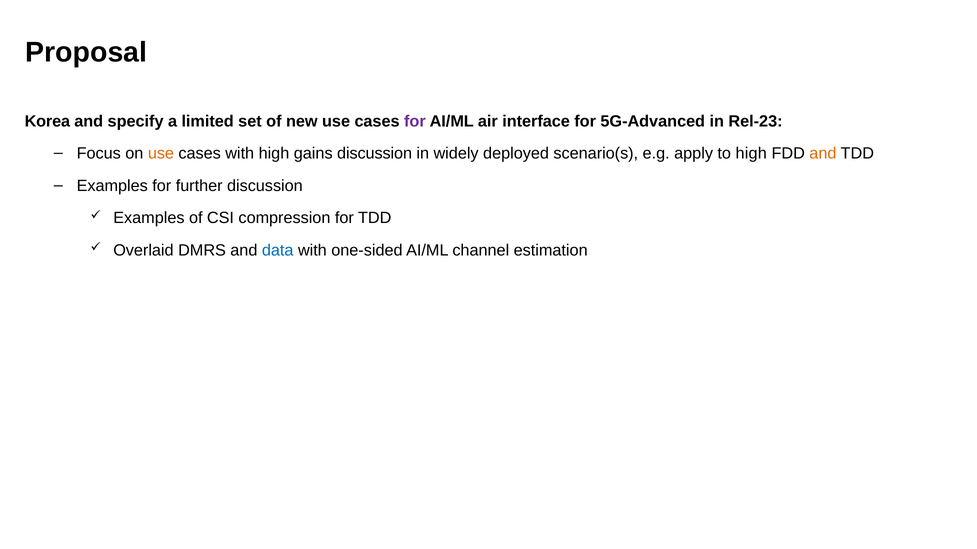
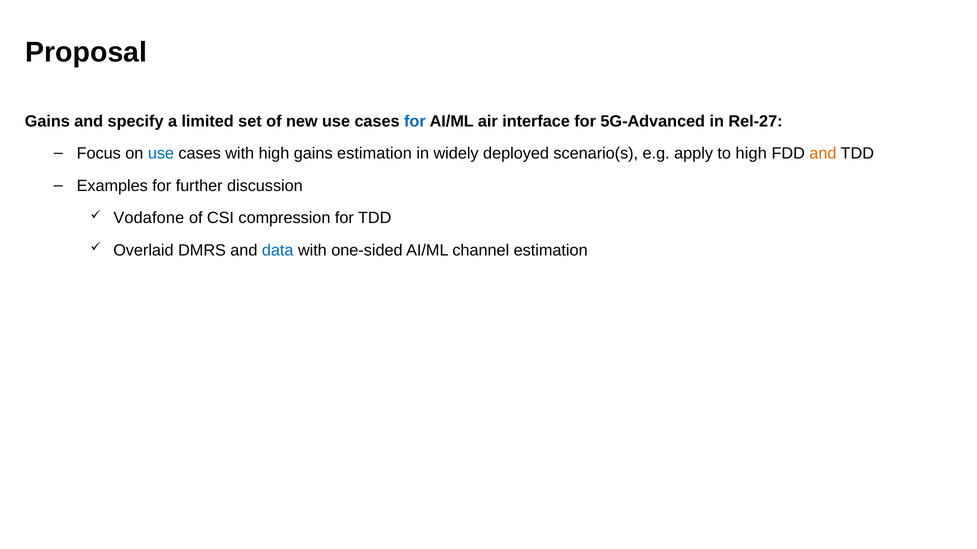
Korea at (47, 121): Korea -> Gains
for at (415, 121) colour: purple -> blue
Rel-23: Rel-23 -> Rel-27
use at (161, 154) colour: orange -> blue
gains discussion: discussion -> estimation
Examples at (149, 218): Examples -> Vodafone
